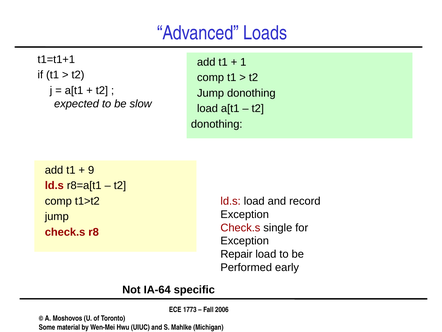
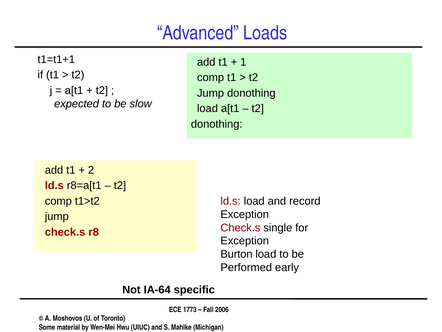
9: 9 -> 2
Repair: Repair -> Burton
